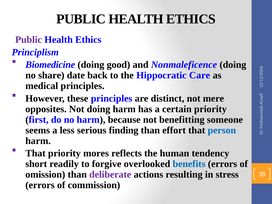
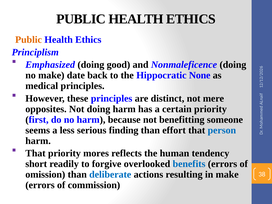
Public at (29, 40) colour: purple -> orange
Biomedicine: Biomedicine -> Emphasized
no share: share -> make
Care: Care -> None
deliberate colour: purple -> blue
in stress: stress -> make
